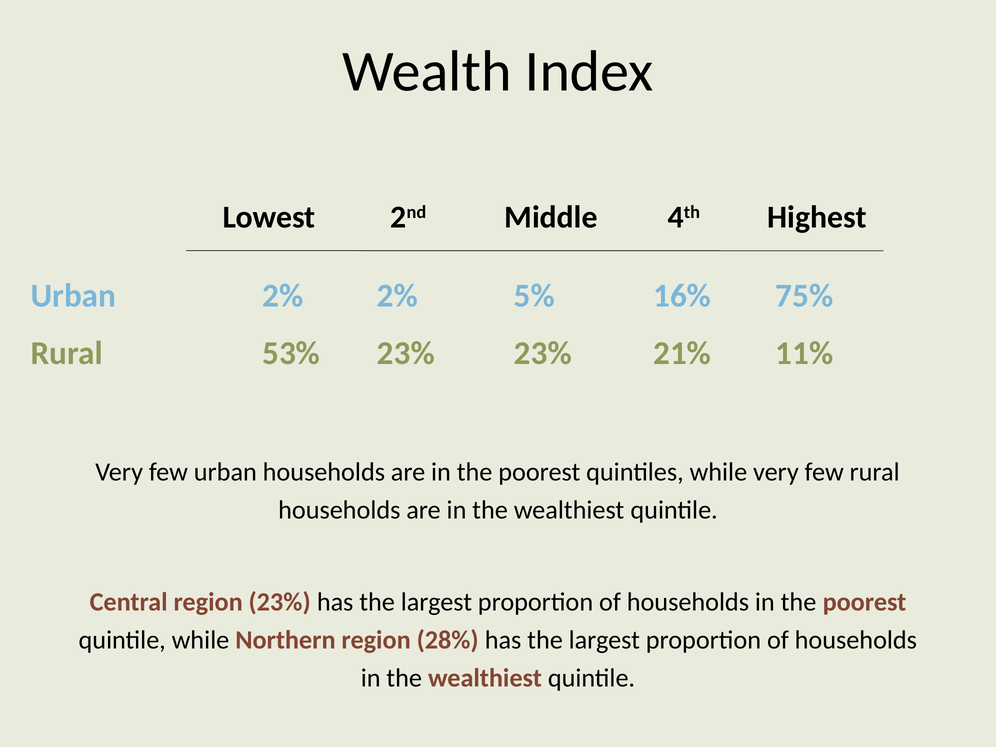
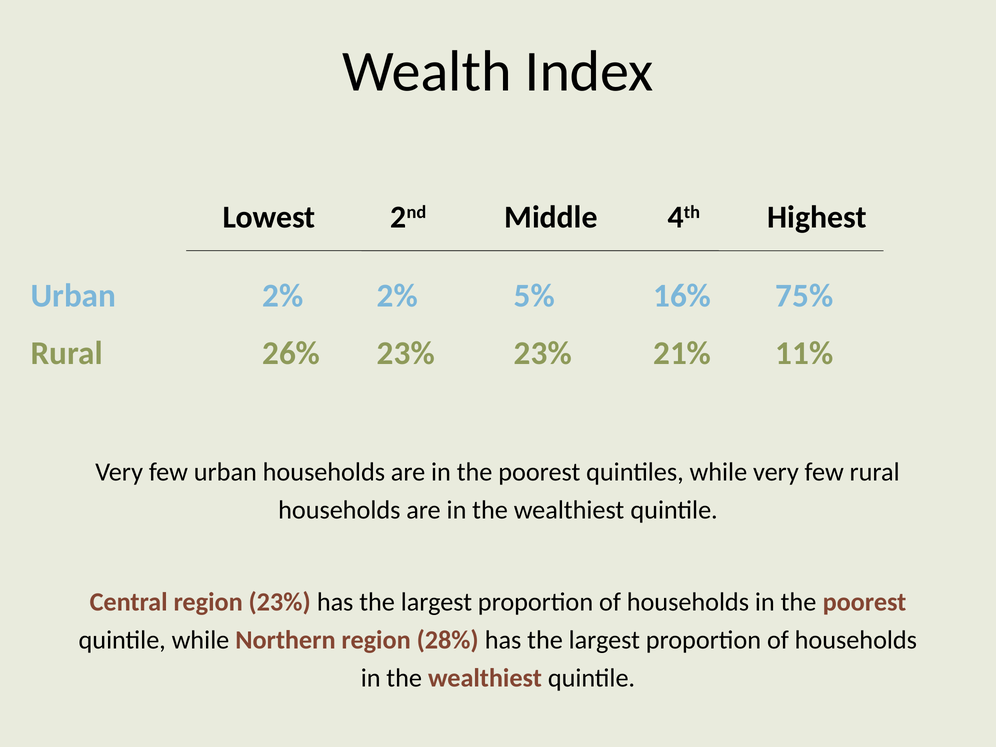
53%: 53% -> 26%
